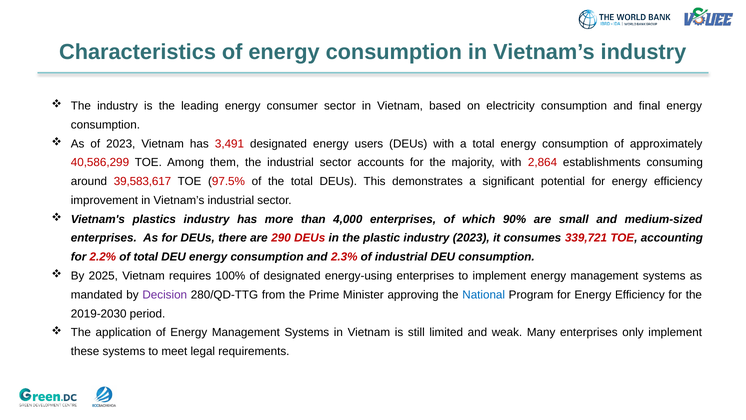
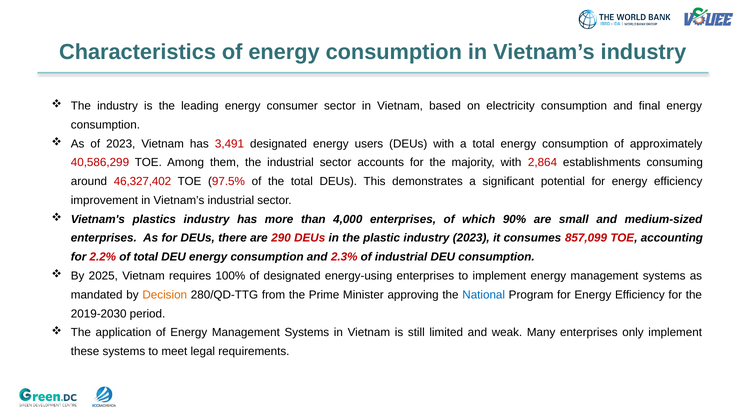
39,583,617: 39,583,617 -> 46,327,402
339,721: 339,721 -> 857,099
Decision colour: purple -> orange
